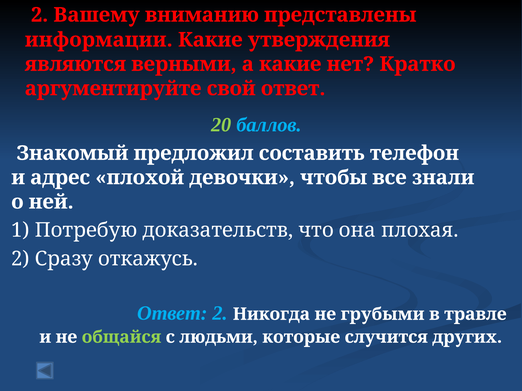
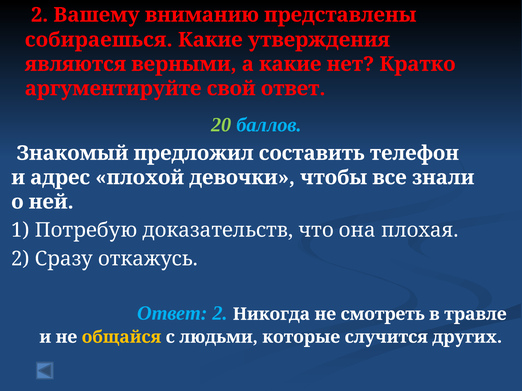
информации: информации -> собираешься
грубыми: грубыми -> смотреть
общайся colour: light green -> yellow
